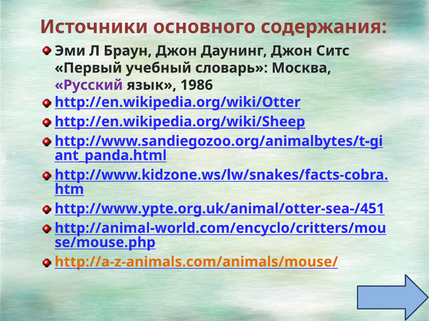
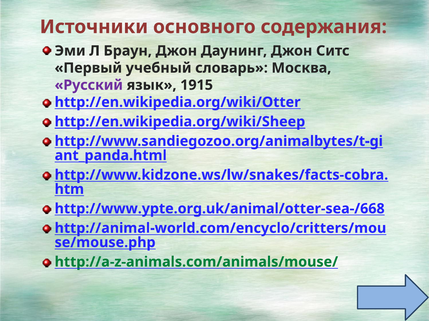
1986: 1986 -> 1915
http://www.ypte.org.uk/animal/otter-sea-/451: http://www.ypte.org.uk/animal/otter-sea-/451 -> http://www.ypte.org.uk/animal/otter-sea-/668
http://a-z-animals.com/animals/mouse/ colour: orange -> green
